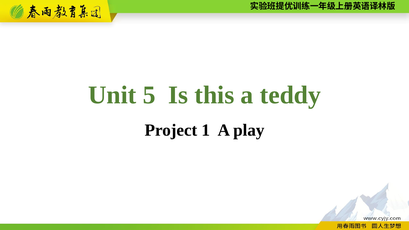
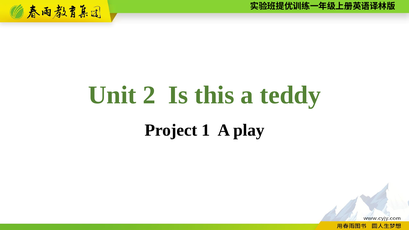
5: 5 -> 2
